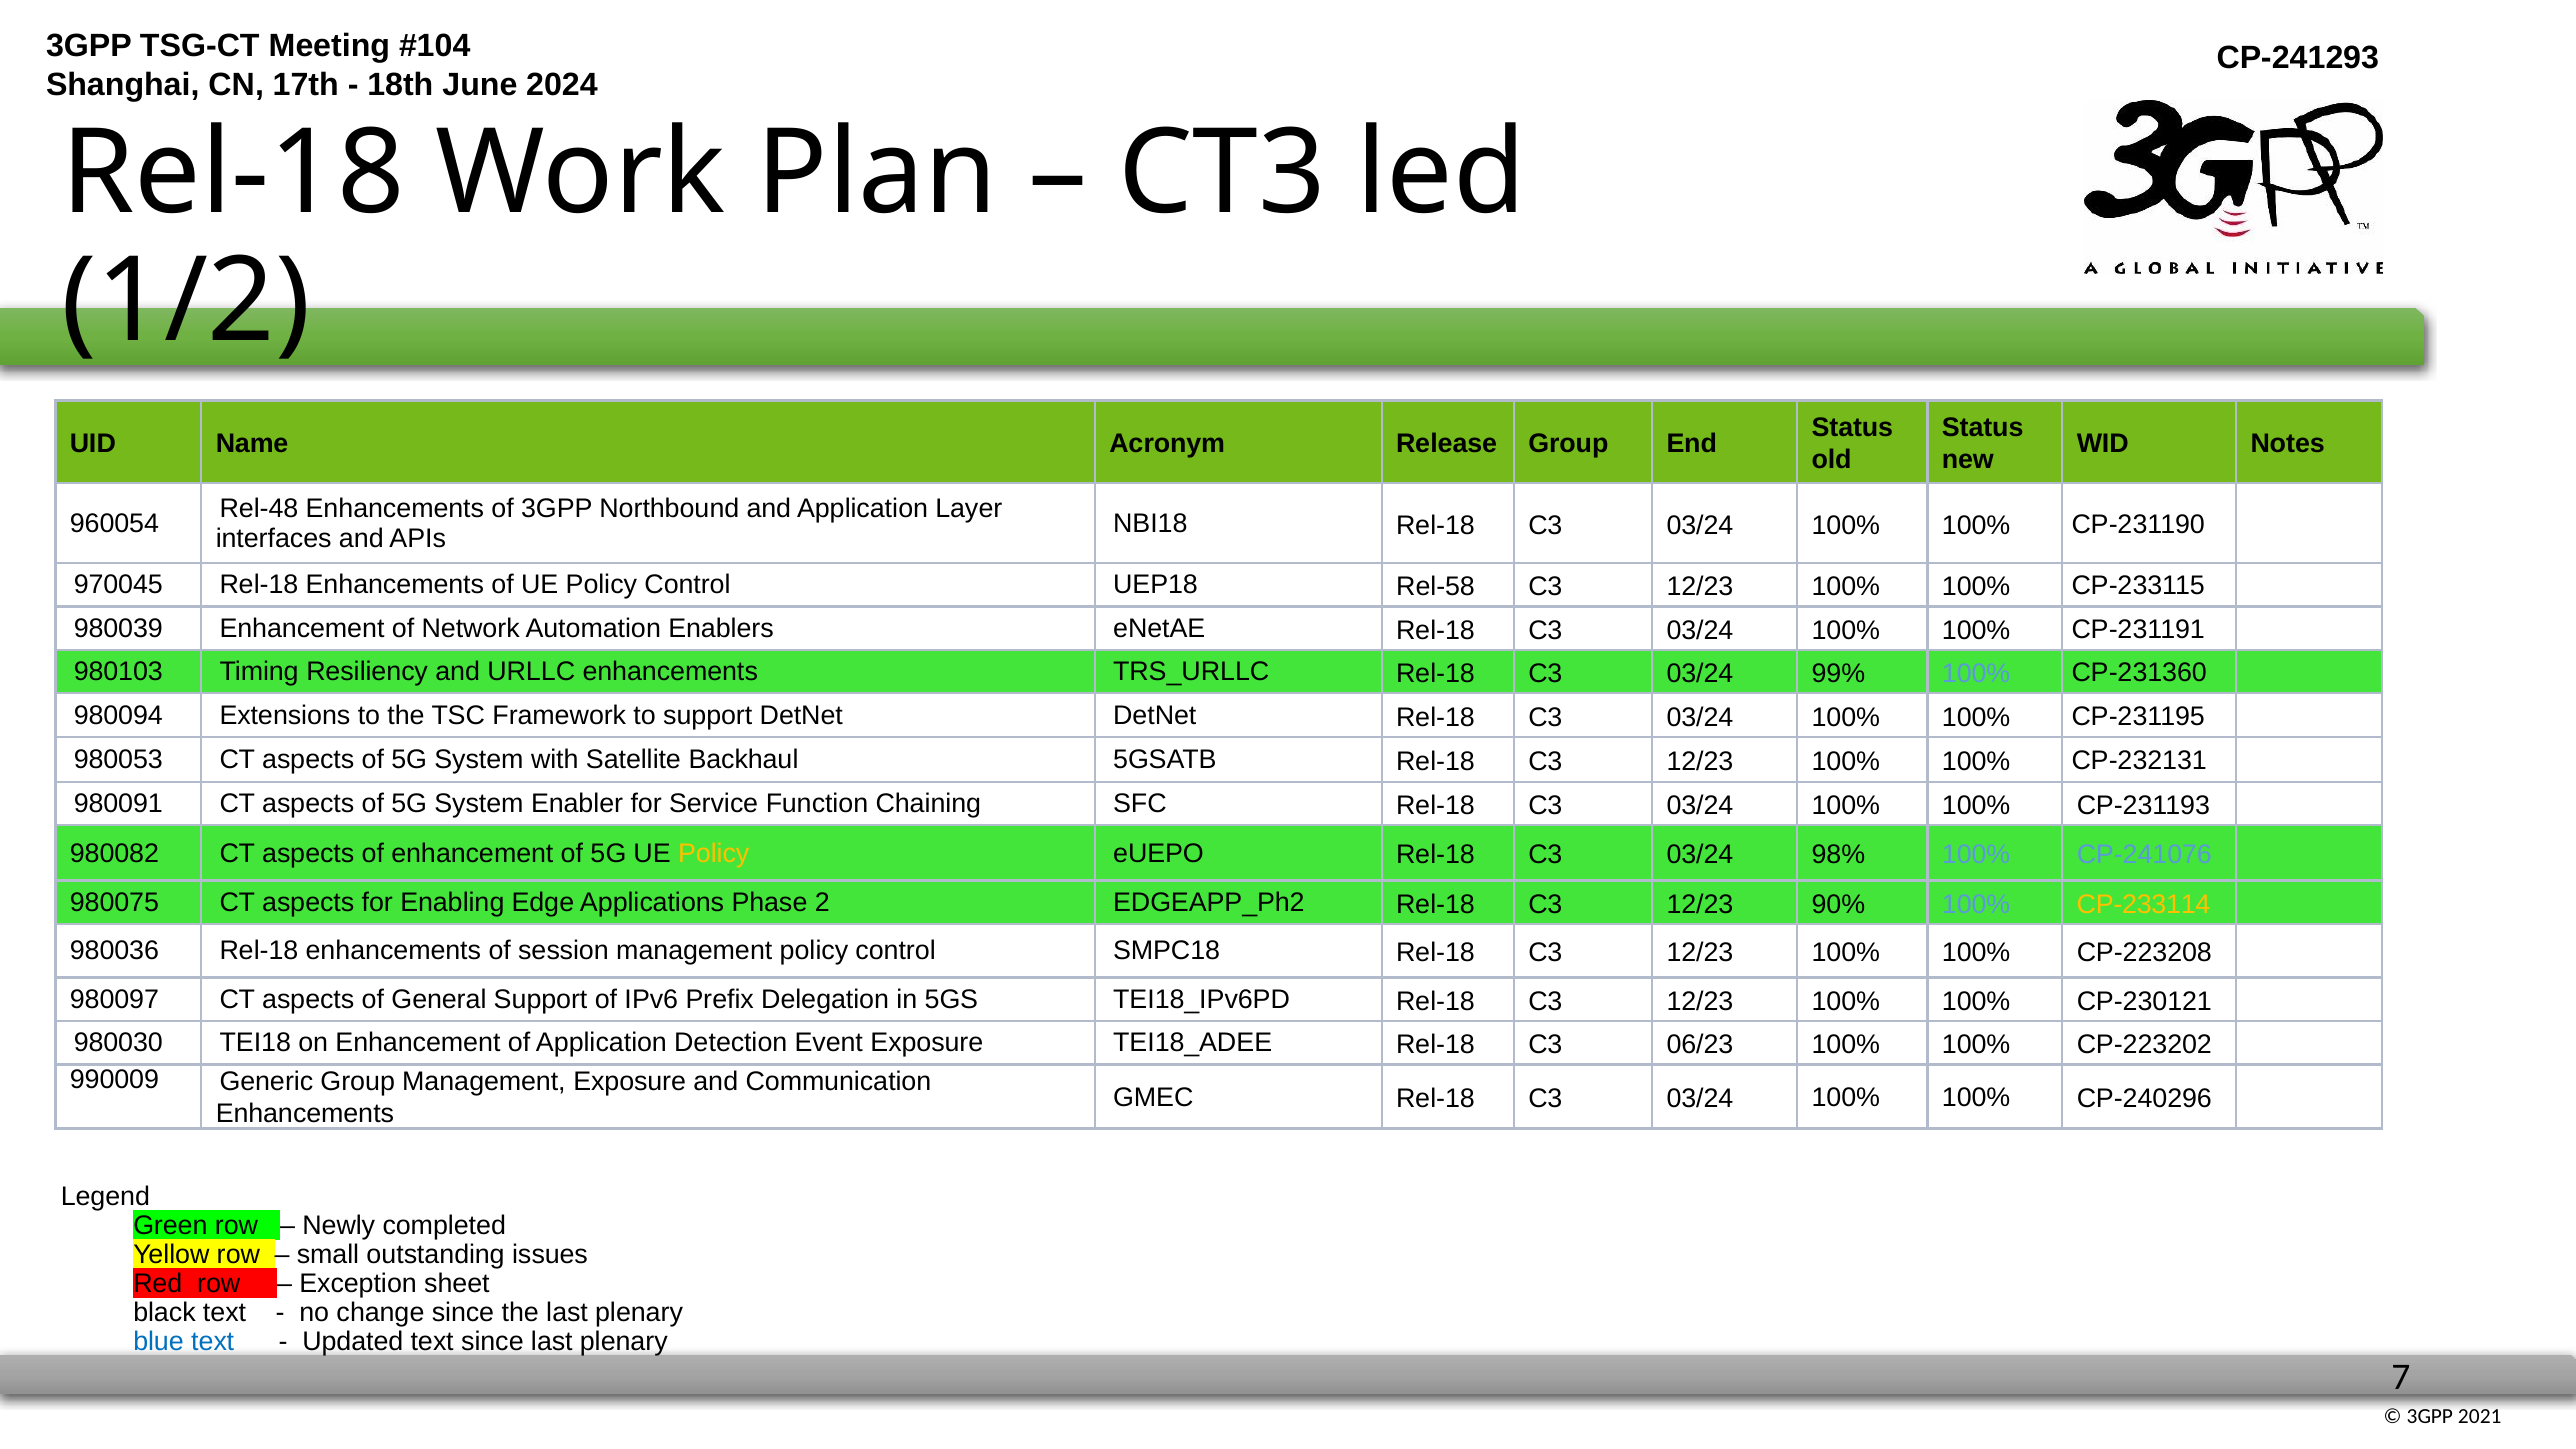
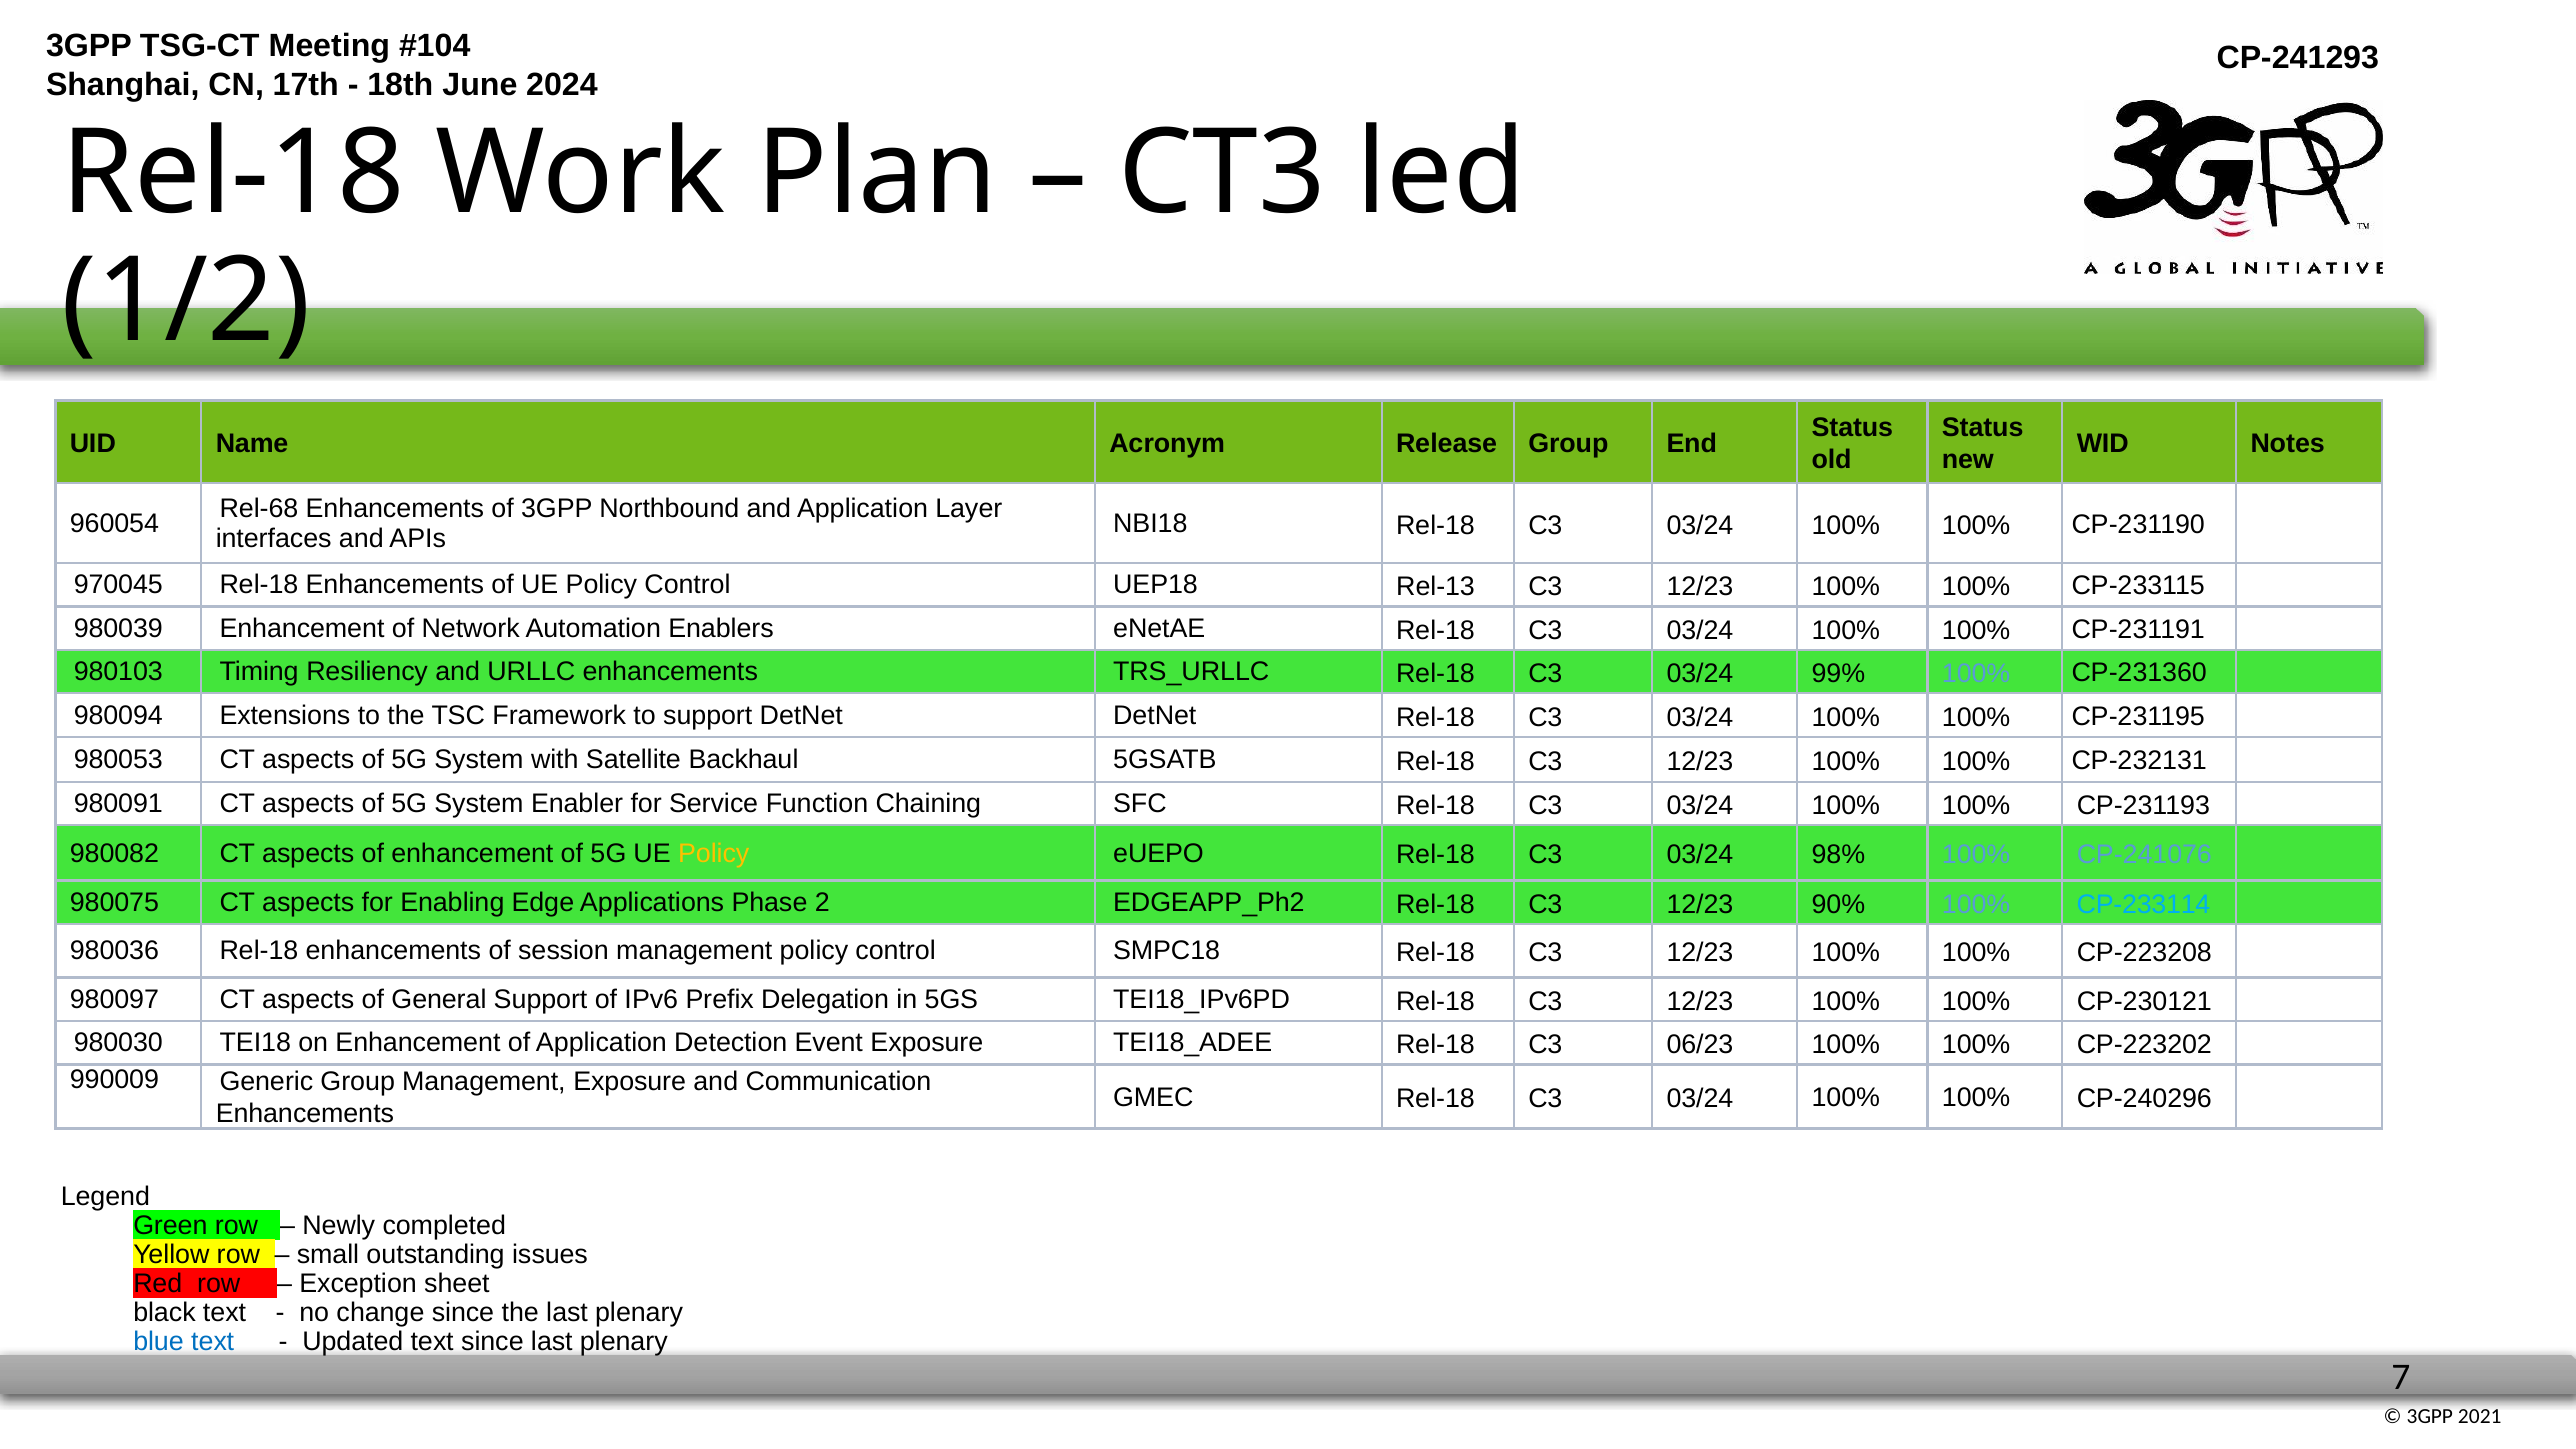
Rel-48: Rel-48 -> Rel-68
Rel-58: Rel-58 -> Rel-13
CP-233114 colour: yellow -> light blue
